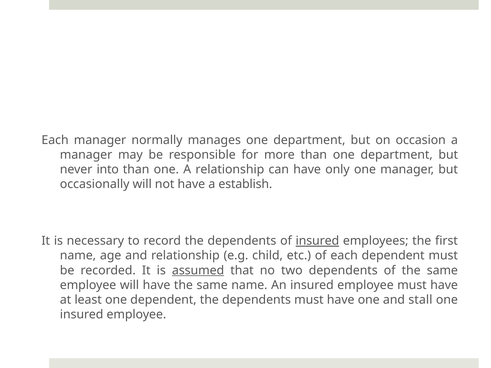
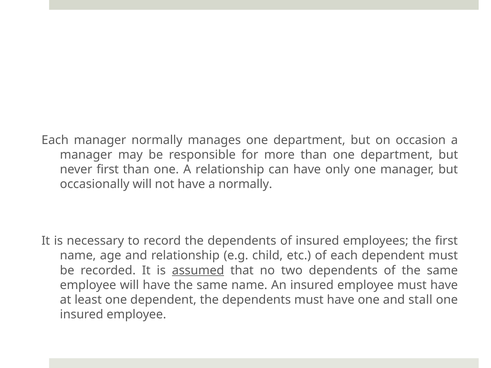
never into: into -> first
a establish: establish -> normally
insured at (317, 241) underline: present -> none
